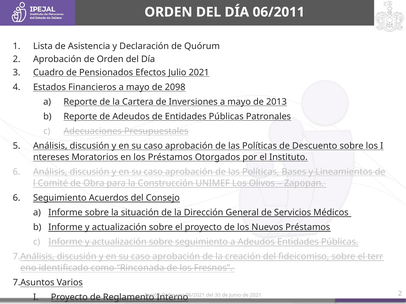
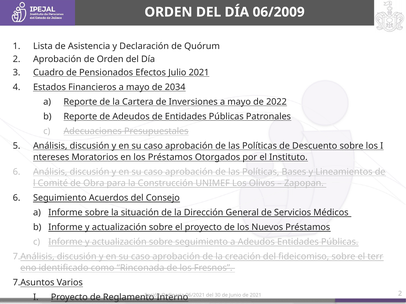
06/2011: 06/2011 -> 06/2009
2098: 2098 -> 2034
2013: 2013 -> 2022
